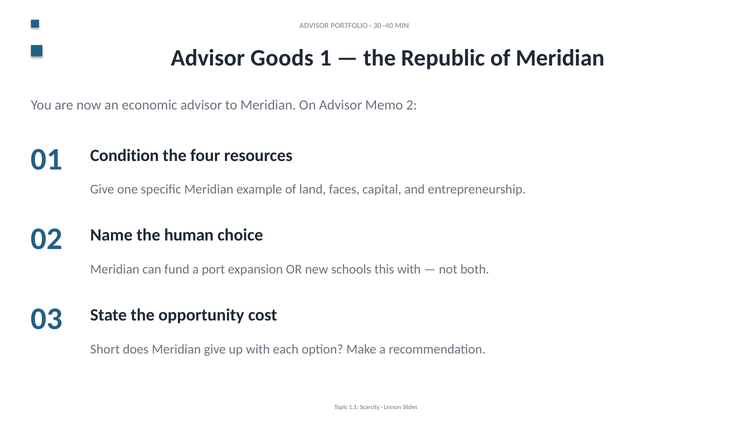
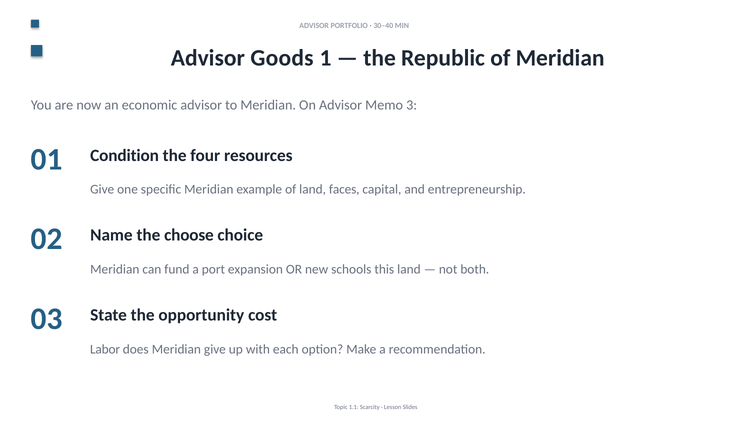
2: 2 -> 3
human: human -> choose
this with: with -> land
Short: Short -> Labor
